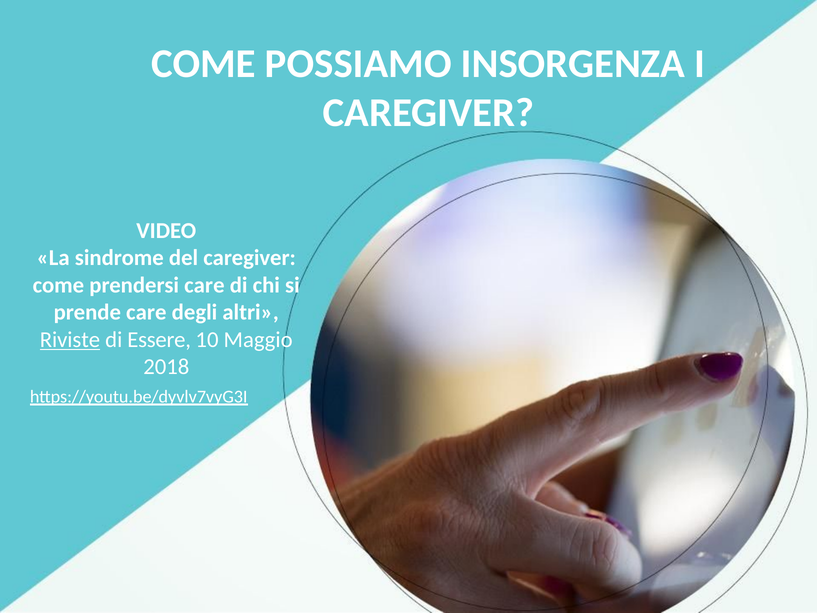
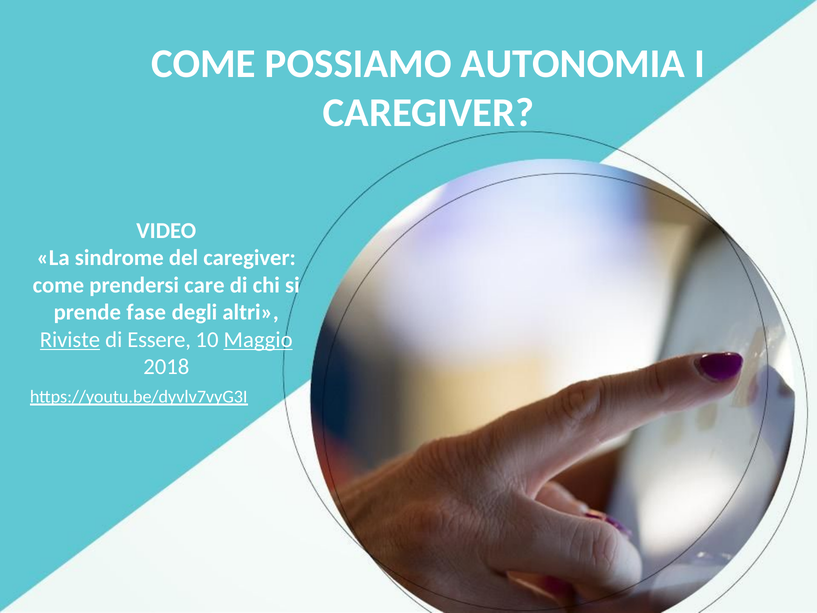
INSORGENZA: INSORGENZA -> AUTONOMIA
prende care: care -> fase
Maggio underline: none -> present
